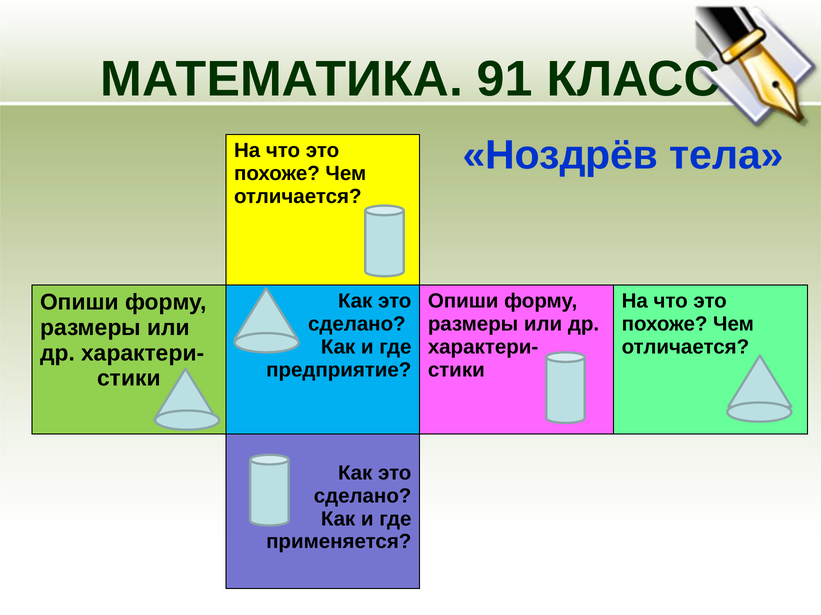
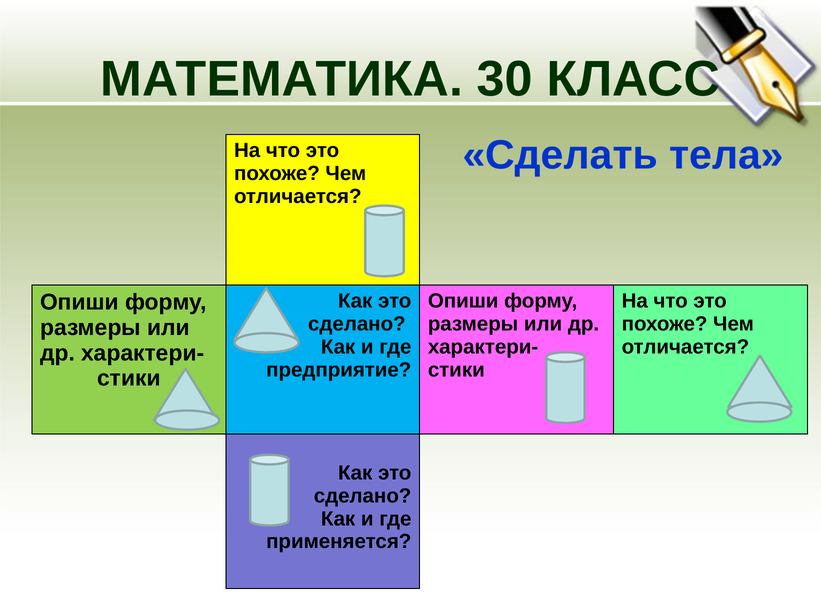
91: 91 -> 30
Ноздрёв: Ноздрёв -> Сделать
